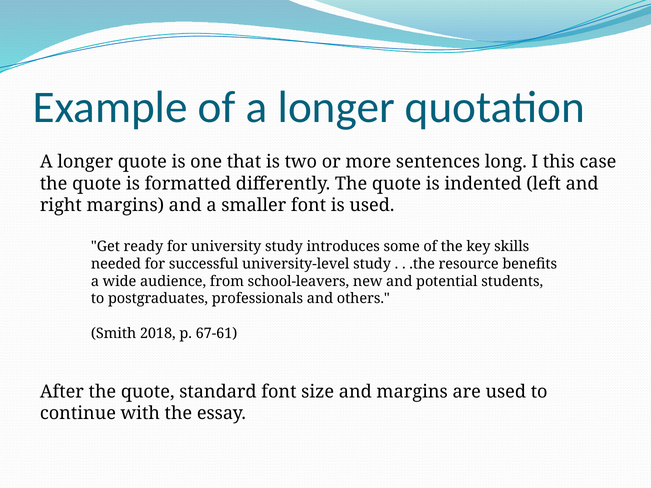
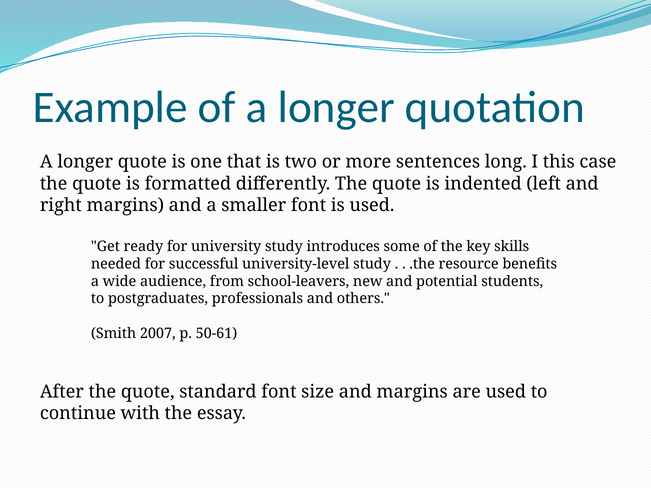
2018: 2018 -> 2007
67-61: 67-61 -> 50-61
